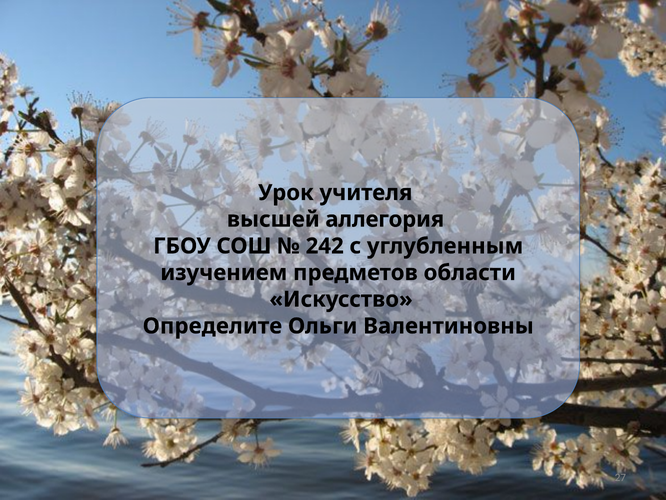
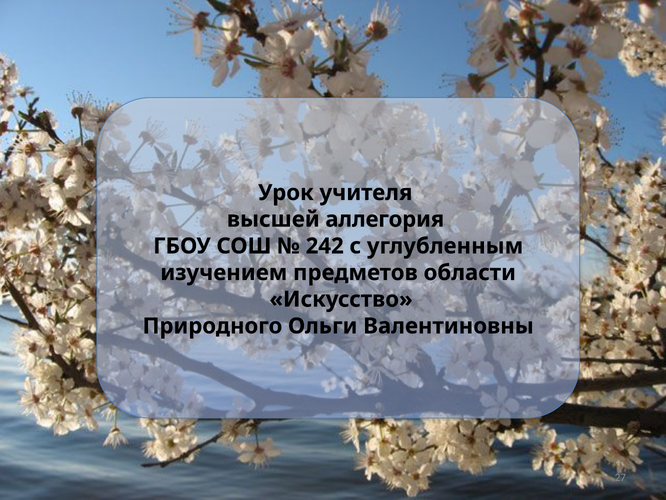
Определите: Определите -> Природного
